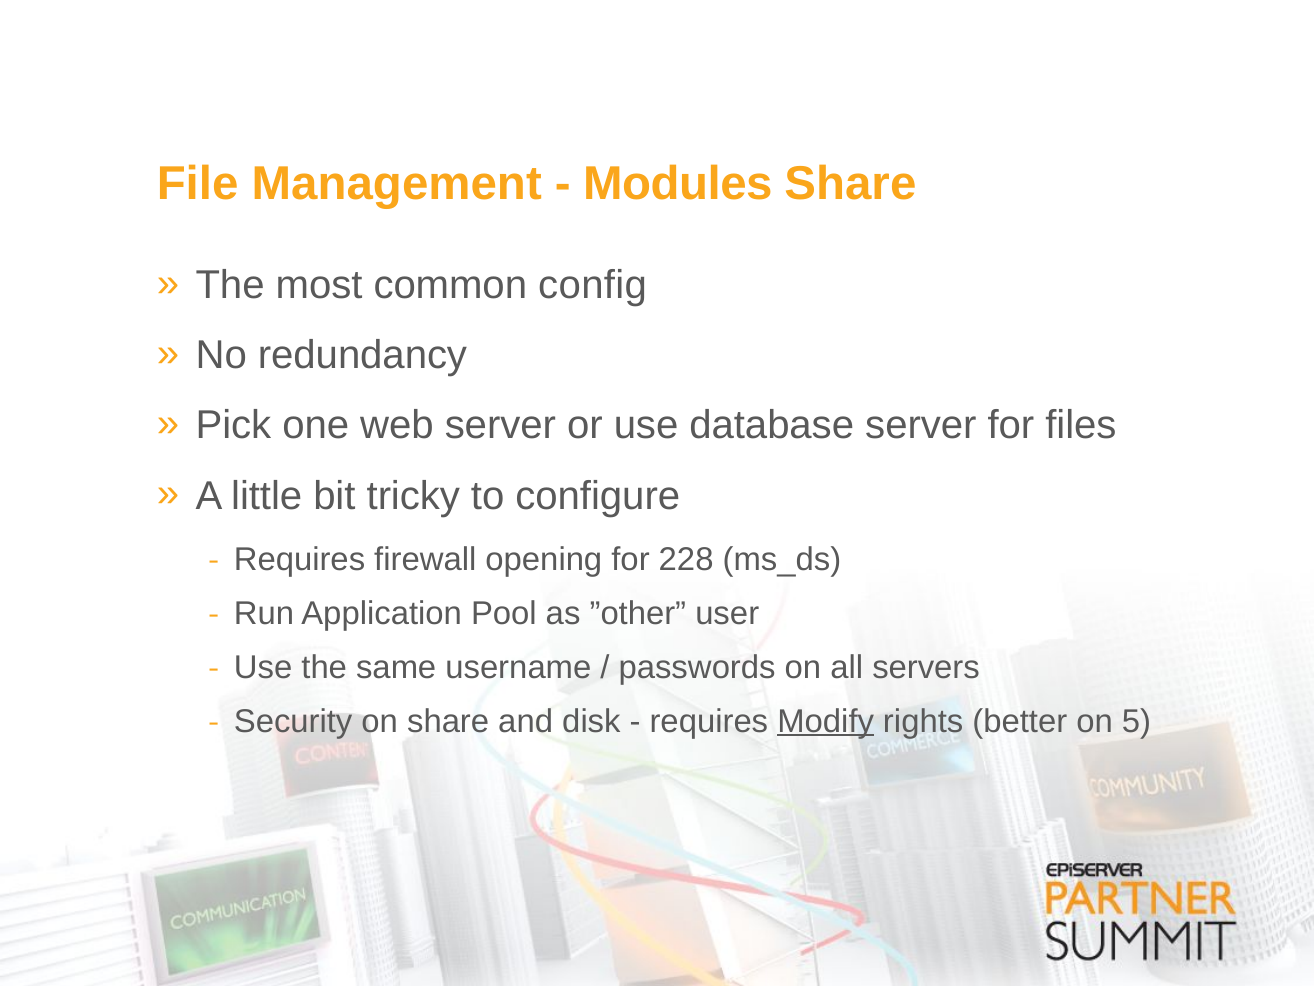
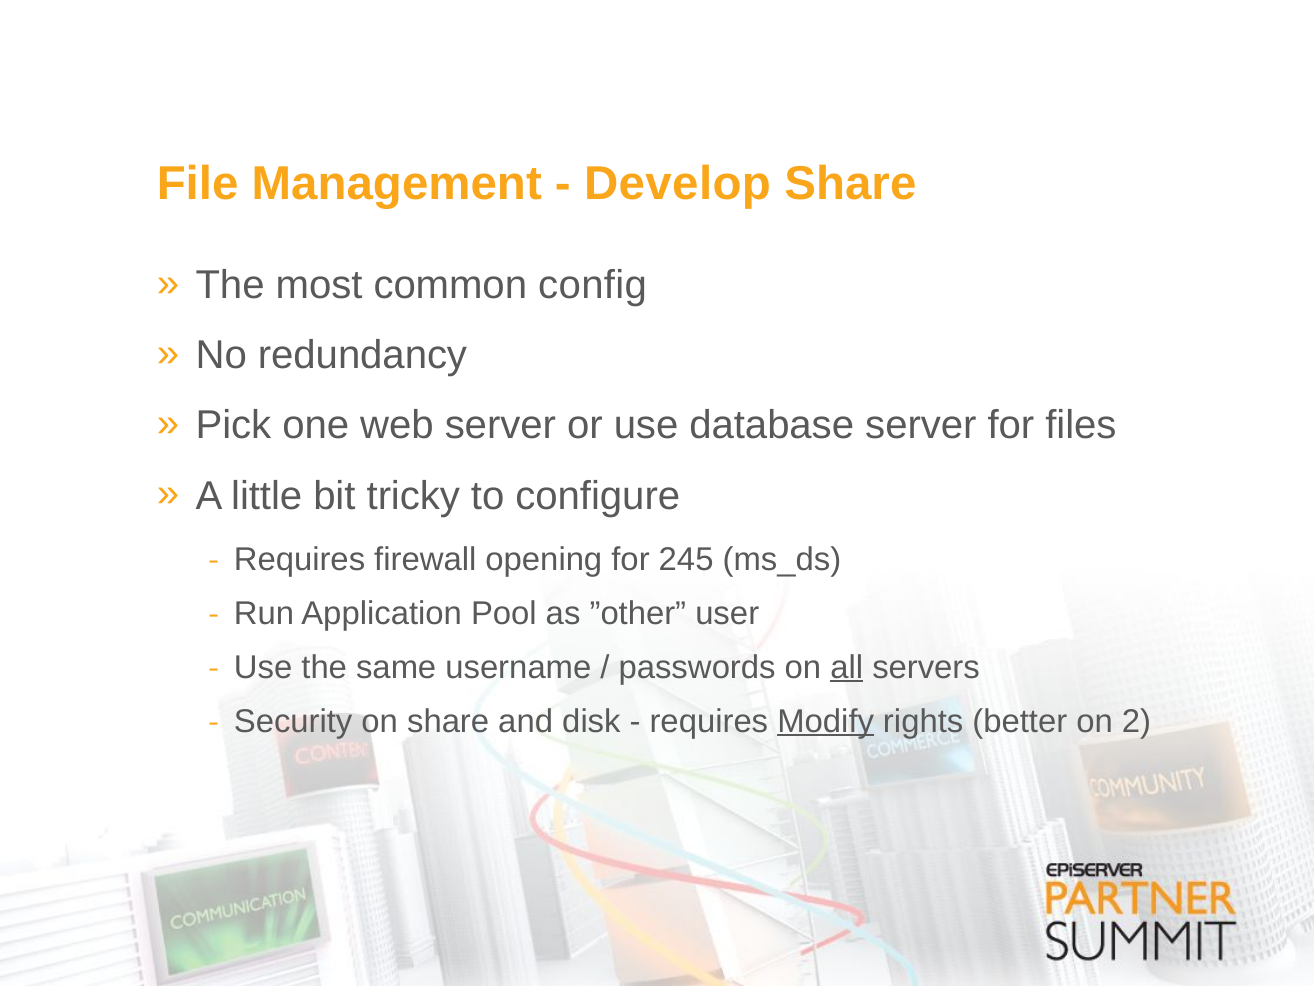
Modules: Modules -> Develop
228: 228 -> 245
all underline: none -> present
5: 5 -> 2
